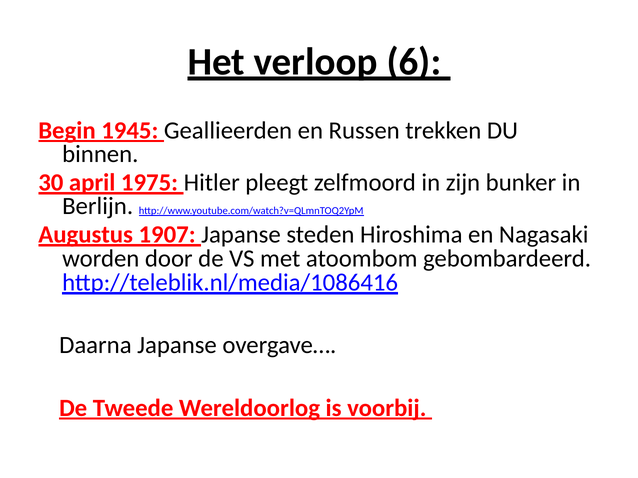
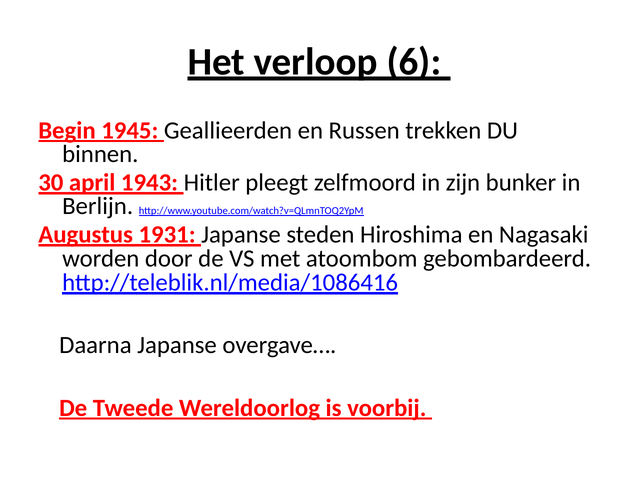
1975: 1975 -> 1943
1907: 1907 -> 1931
